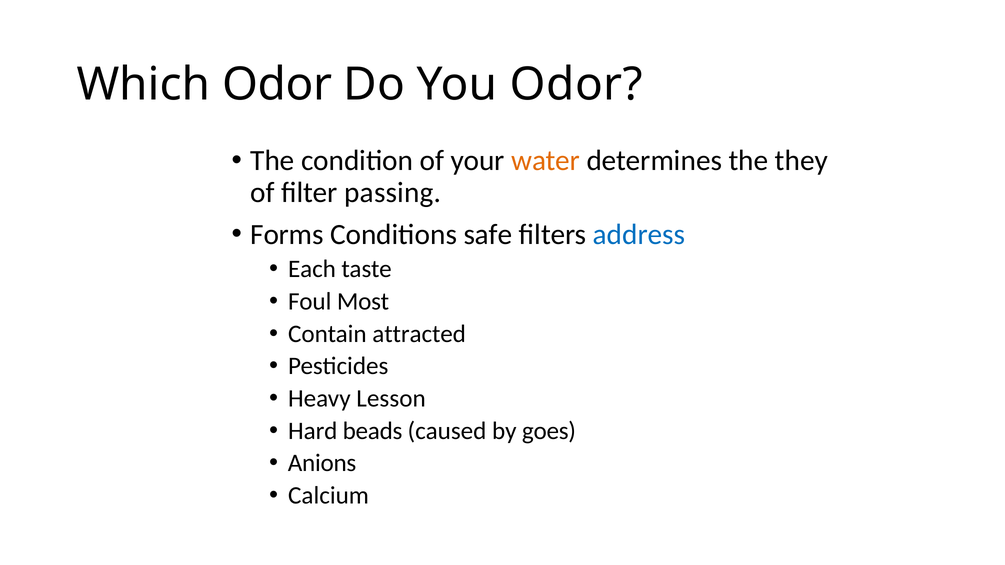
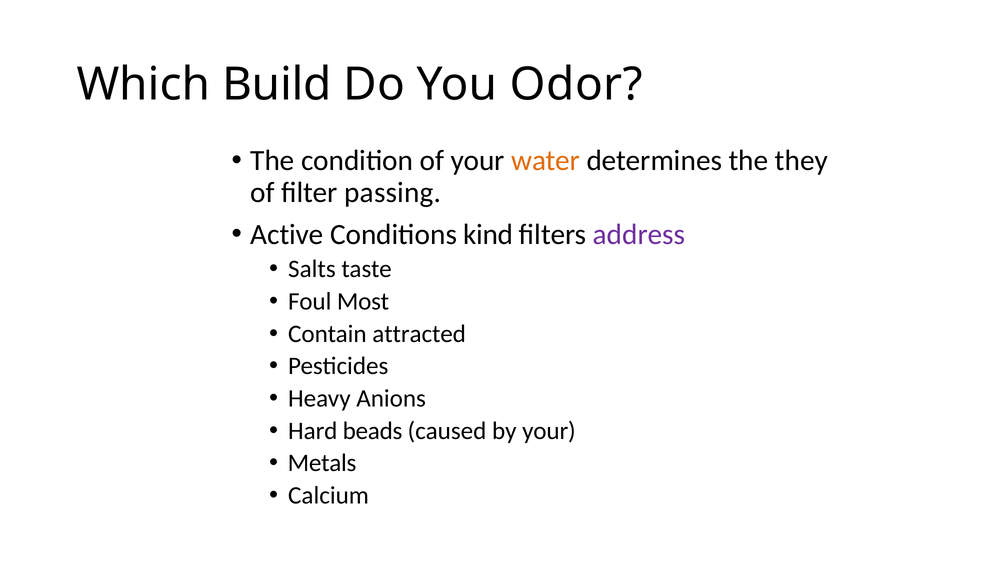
Which Odor: Odor -> Build
Forms: Forms -> Active
safe: safe -> kind
address colour: blue -> purple
Each: Each -> Salts
Lesson: Lesson -> Anions
by goes: goes -> your
Anions: Anions -> Metals
